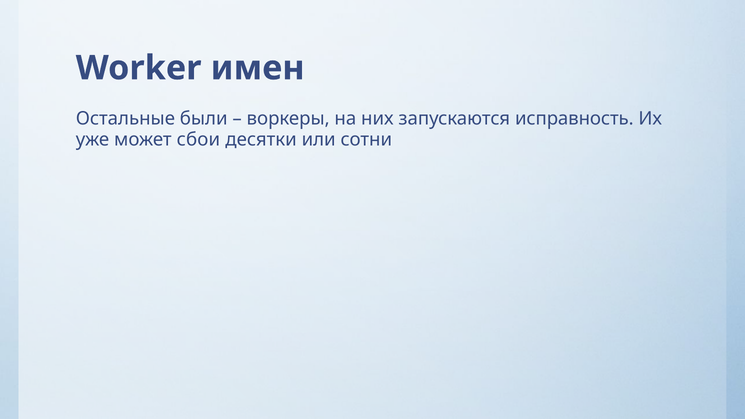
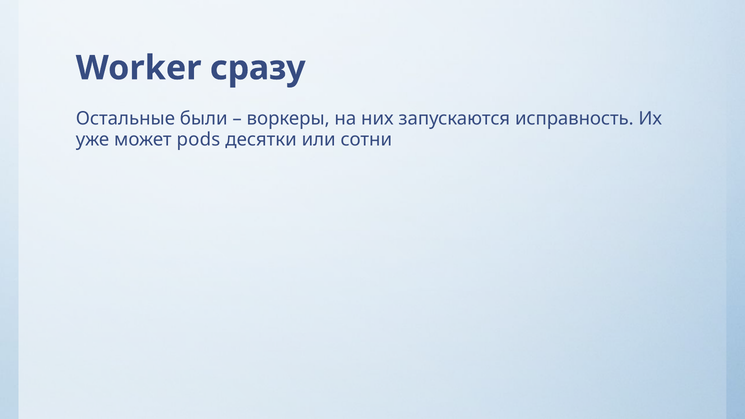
имен: имен -> сразу
сбои: сбои -> pods
